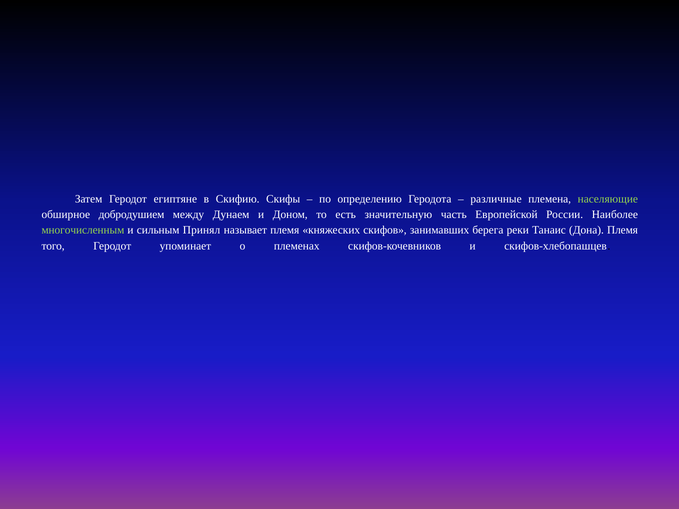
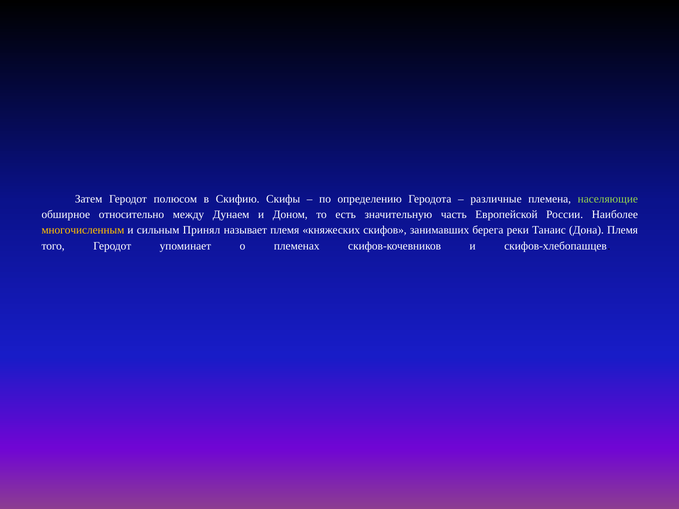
египтяне: египтяне -> полюсом
добродушием: добродушием -> относительно
многочисленным colour: light green -> yellow
